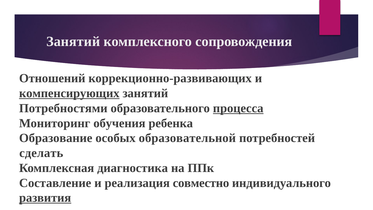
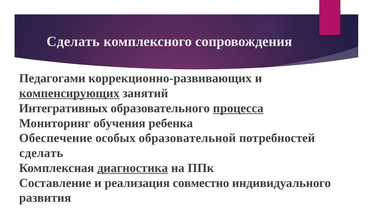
Занятий at (73, 42): Занятий -> Сделать
Отношений: Отношений -> Педагогами
Потребностями: Потребностями -> Интегративных
Образование: Образование -> Обеспечение
диагностика underline: none -> present
развития underline: present -> none
